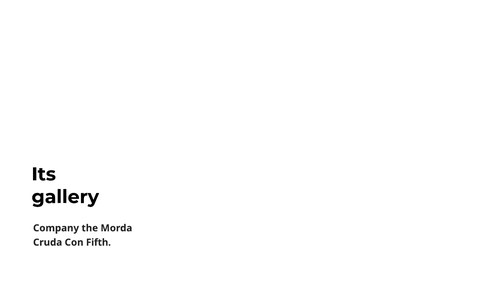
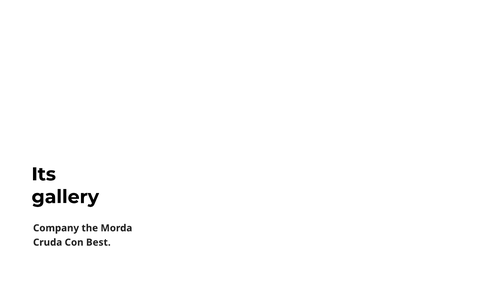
Fifth: Fifth -> Best
